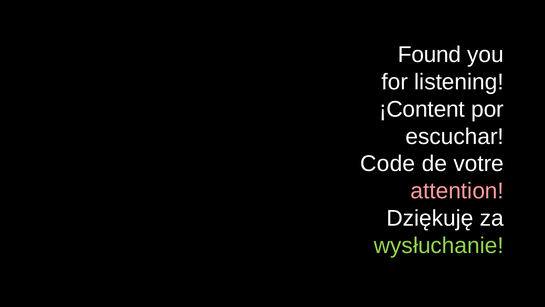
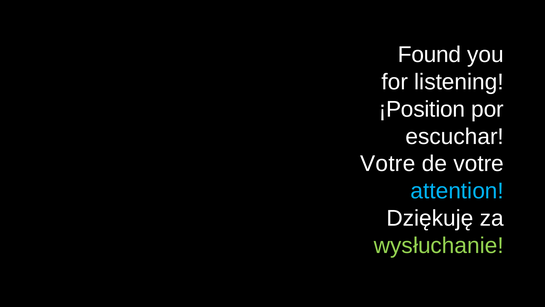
¡Content: ¡Content -> ¡Position
Code at (388, 164): Code -> Votre
attention colour: pink -> light blue
